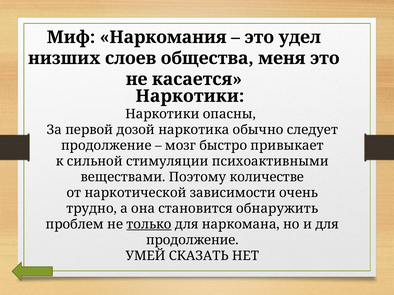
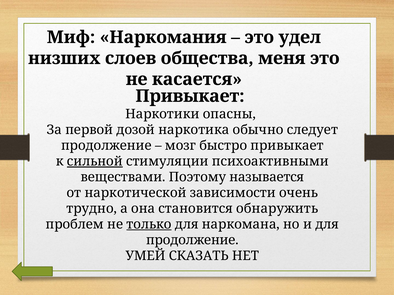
Наркотики at (190, 96): Наркотики -> Привыкает
сильной underline: none -> present
количестве: количестве -> называется
